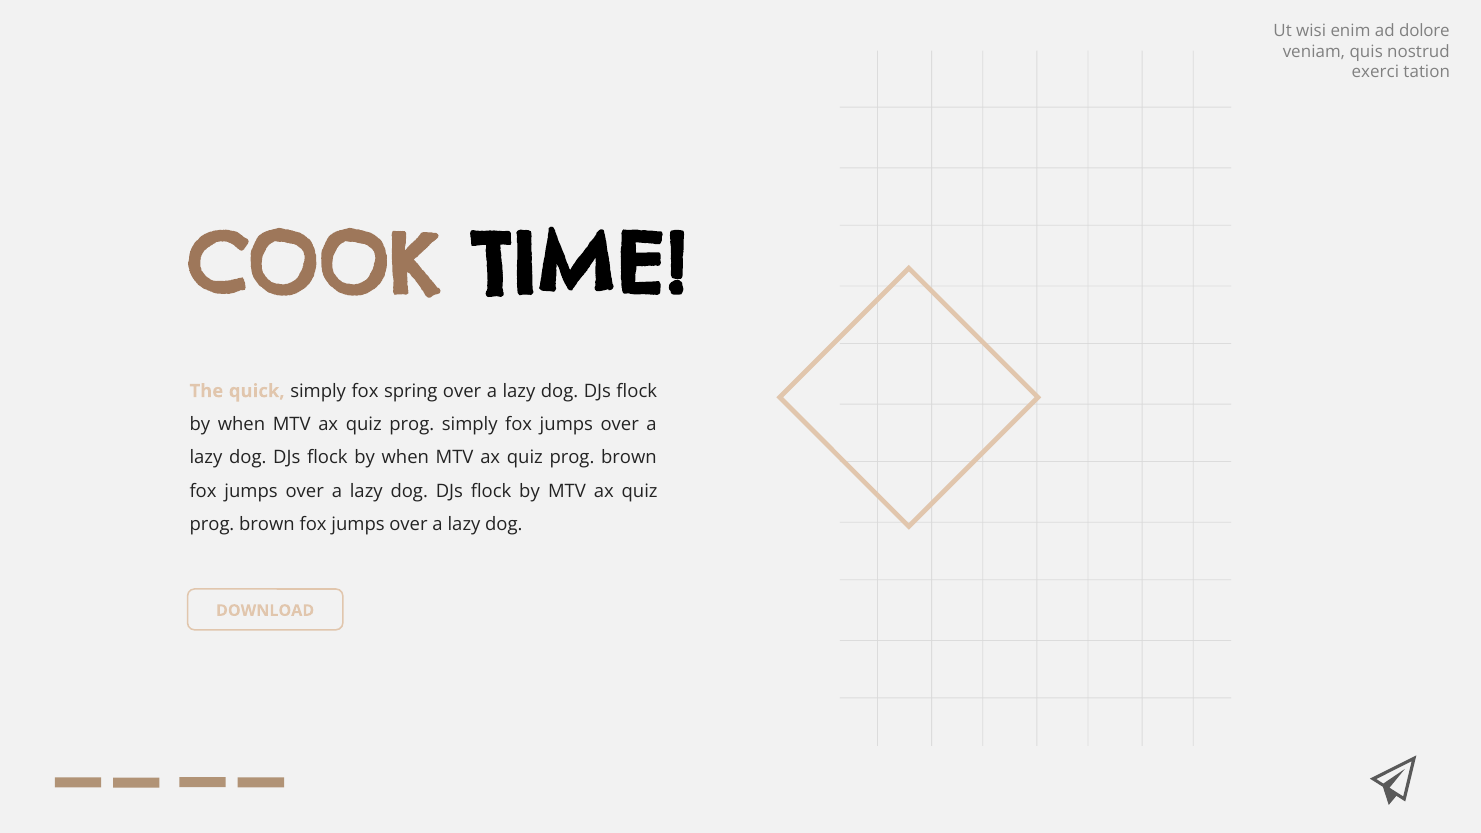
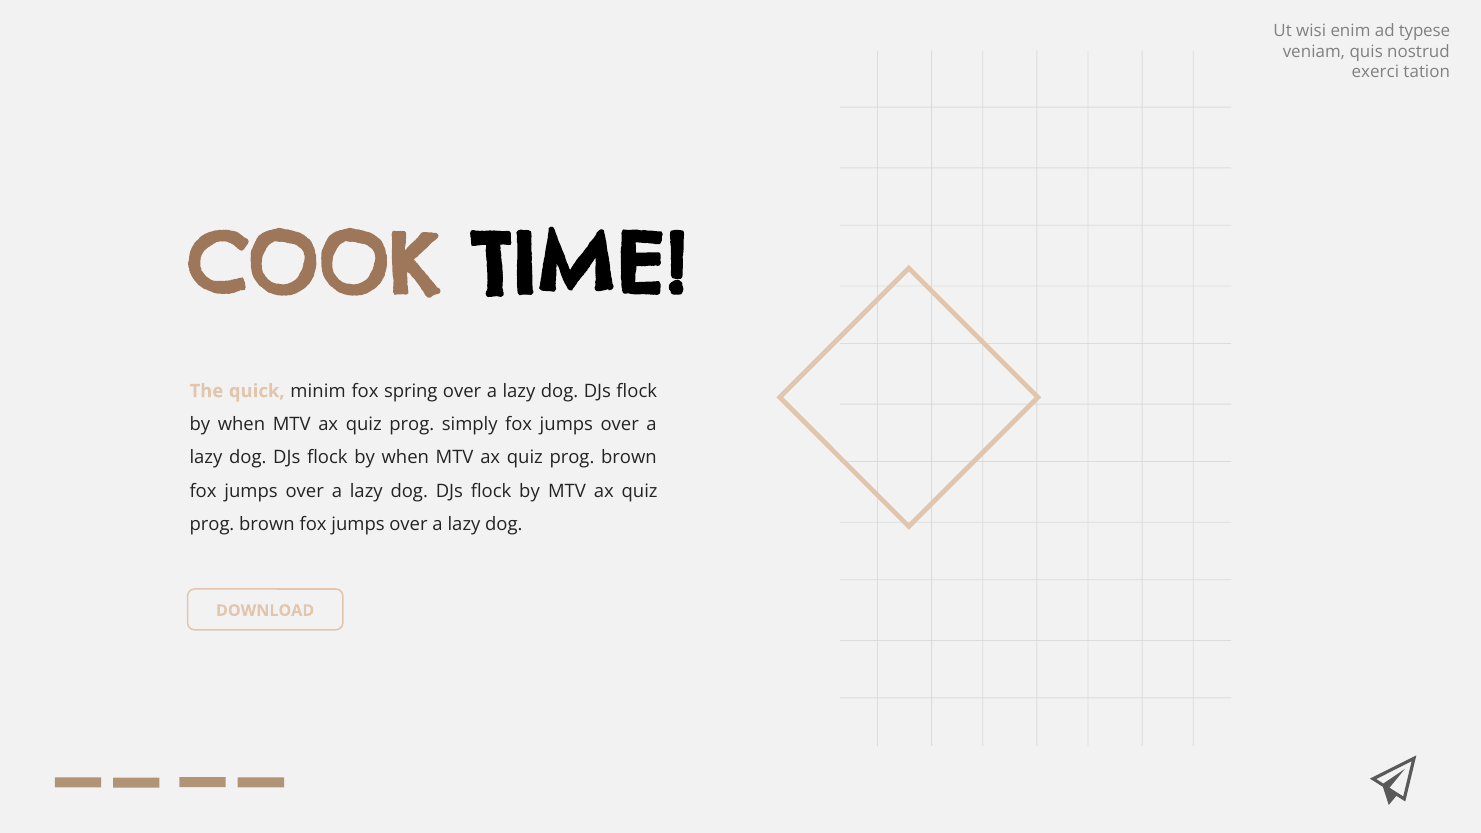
dolore: dolore -> typese
quick simply: simply -> minim
